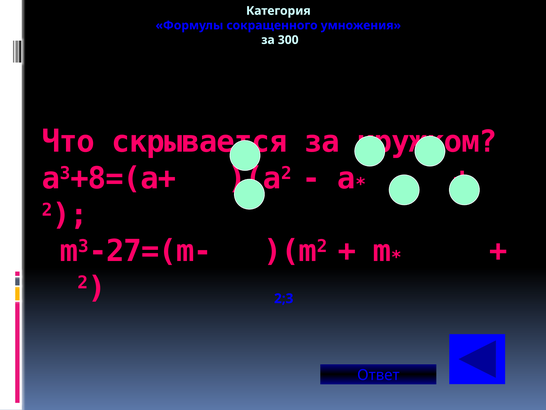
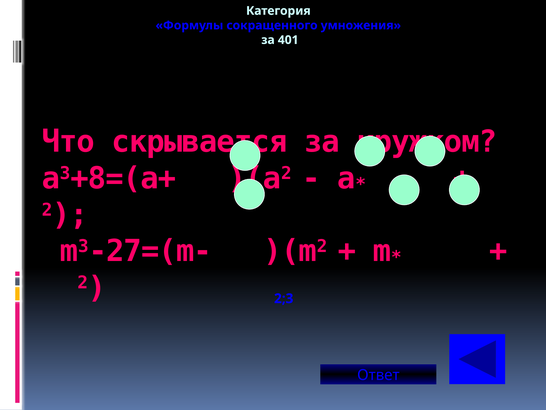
300: 300 -> 401
